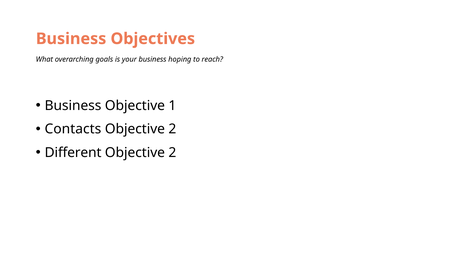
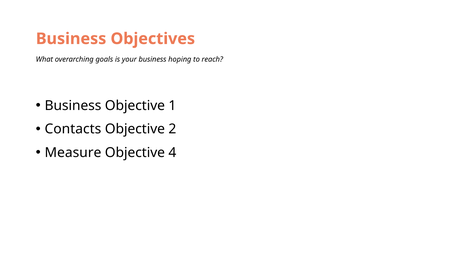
Different: Different -> Measure
2 at (172, 153): 2 -> 4
